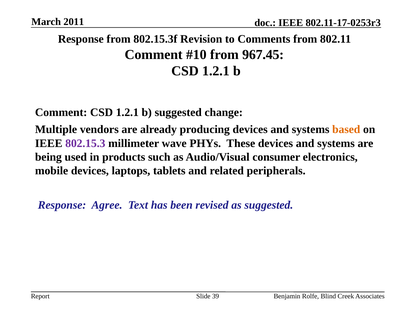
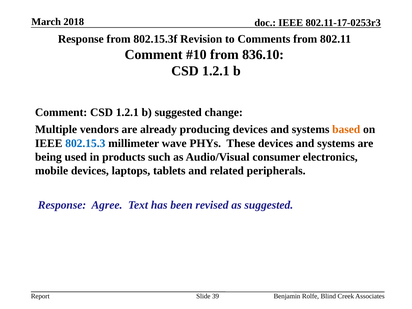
2011: 2011 -> 2018
967.45: 967.45 -> 836.10
802.15.3 colour: purple -> blue
